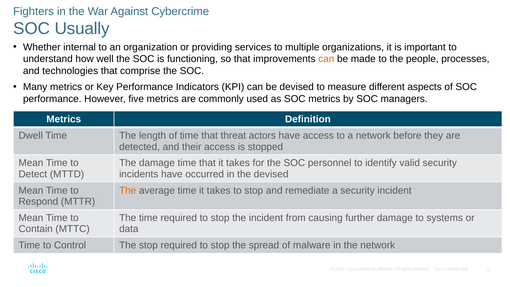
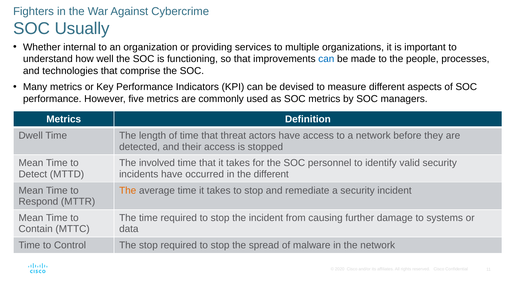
can at (326, 59) colour: orange -> blue
The damage: damage -> involved
the devised: devised -> different
